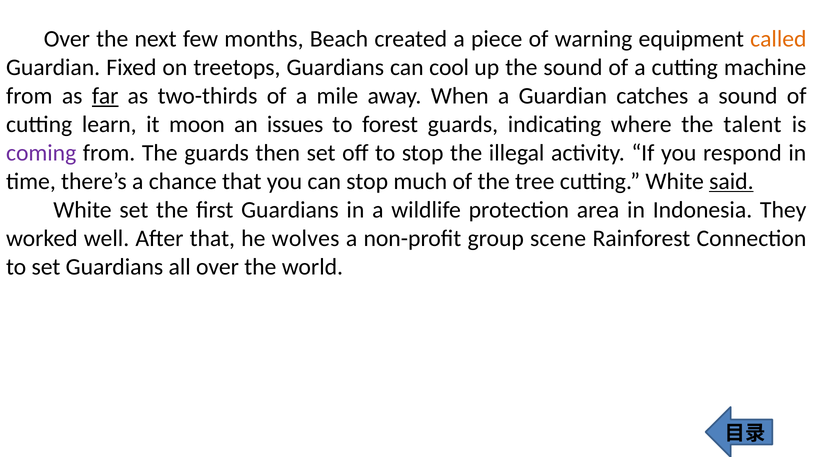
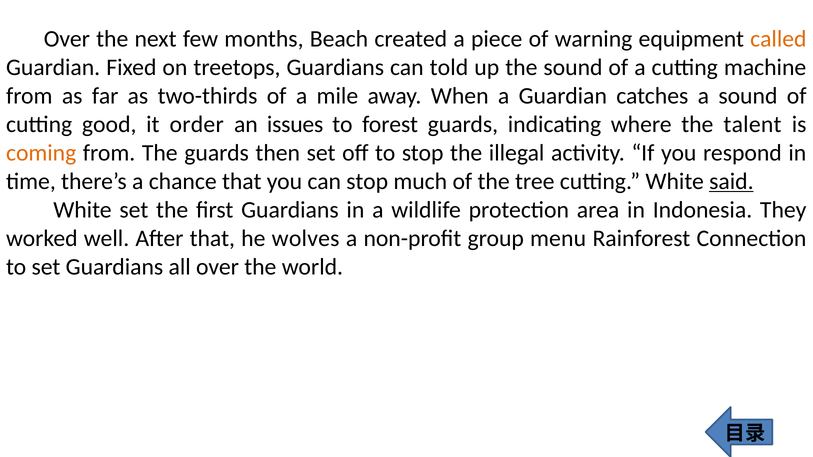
cool: cool -> told
far underline: present -> none
learn: learn -> good
moon: moon -> order
coming colour: purple -> orange
scene: scene -> menu
